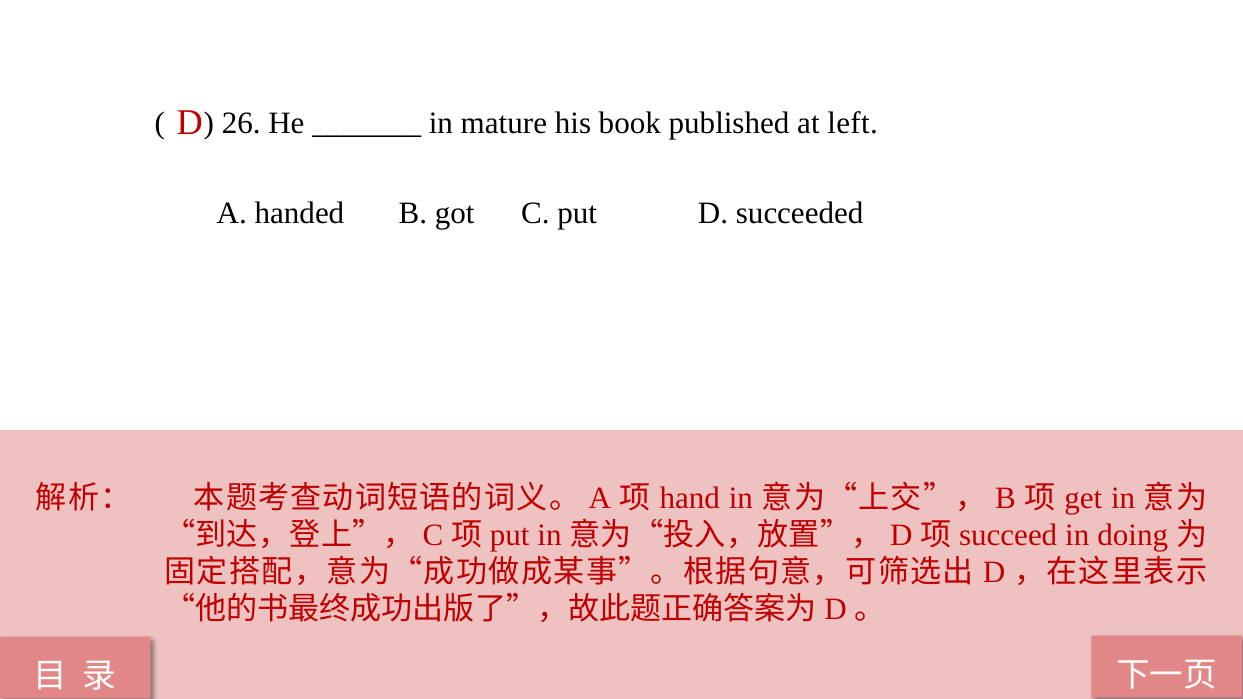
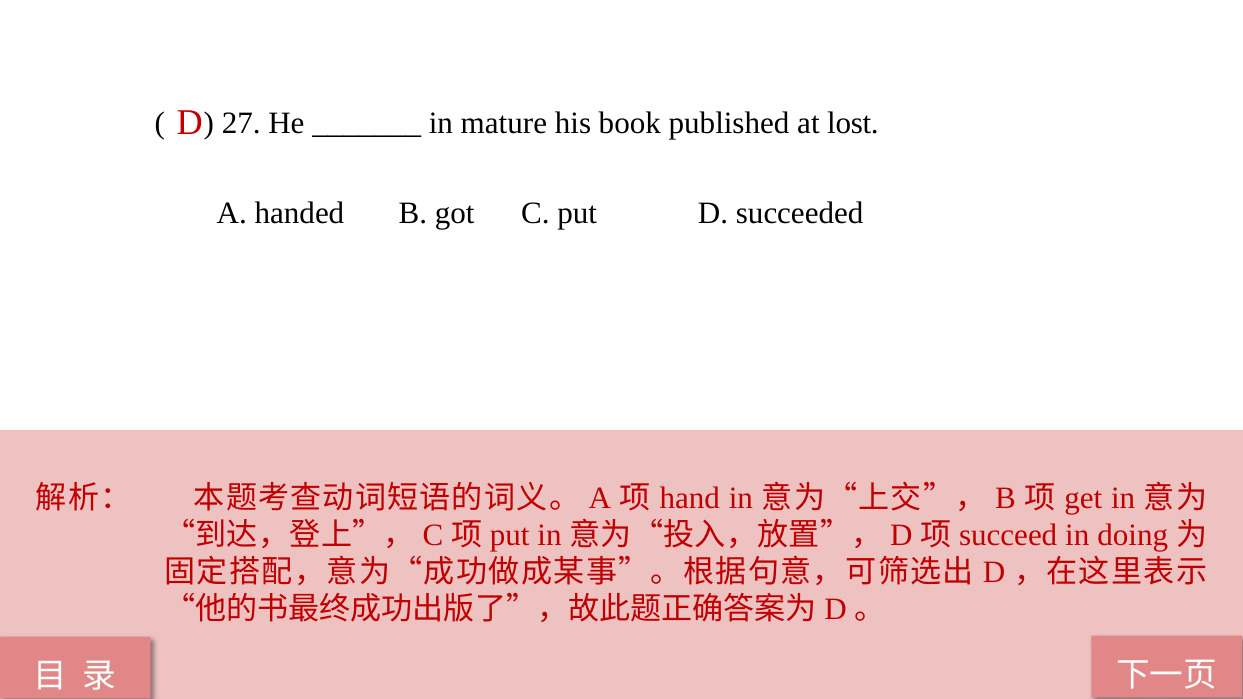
26: 26 -> 27
left: left -> lost
